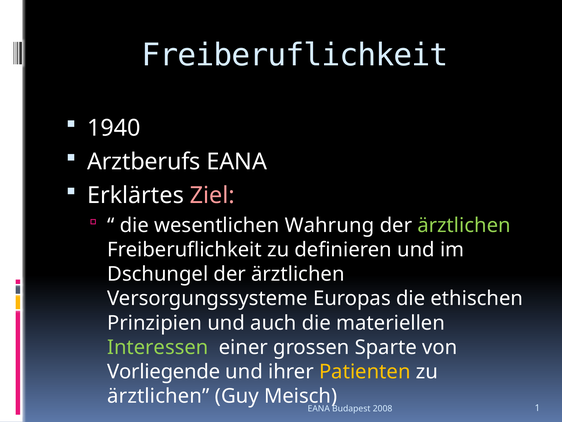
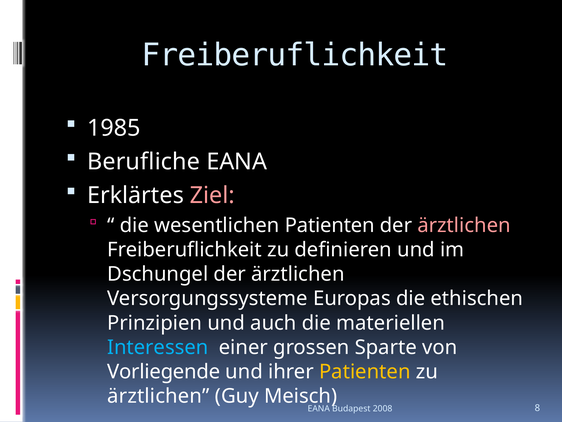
1940: 1940 -> 1985
Arztberufs: Arztberufs -> Berufliche
wesentlichen Wahrung: Wahrung -> Patienten
ärztlichen at (464, 225) colour: light green -> pink
Interessen colour: light green -> light blue
1: 1 -> 8
